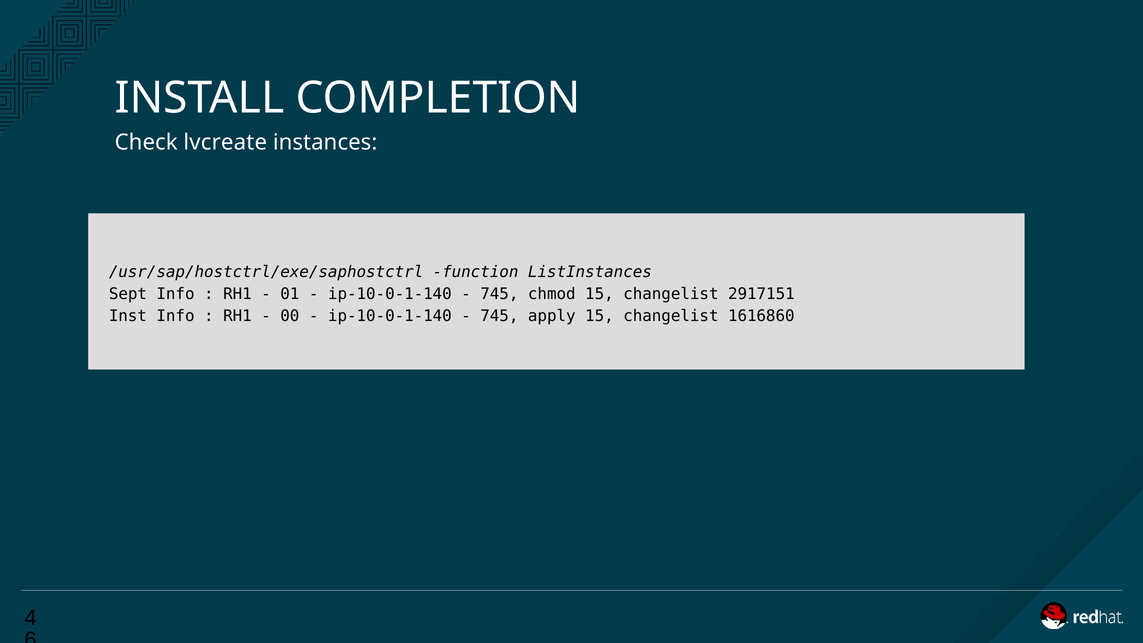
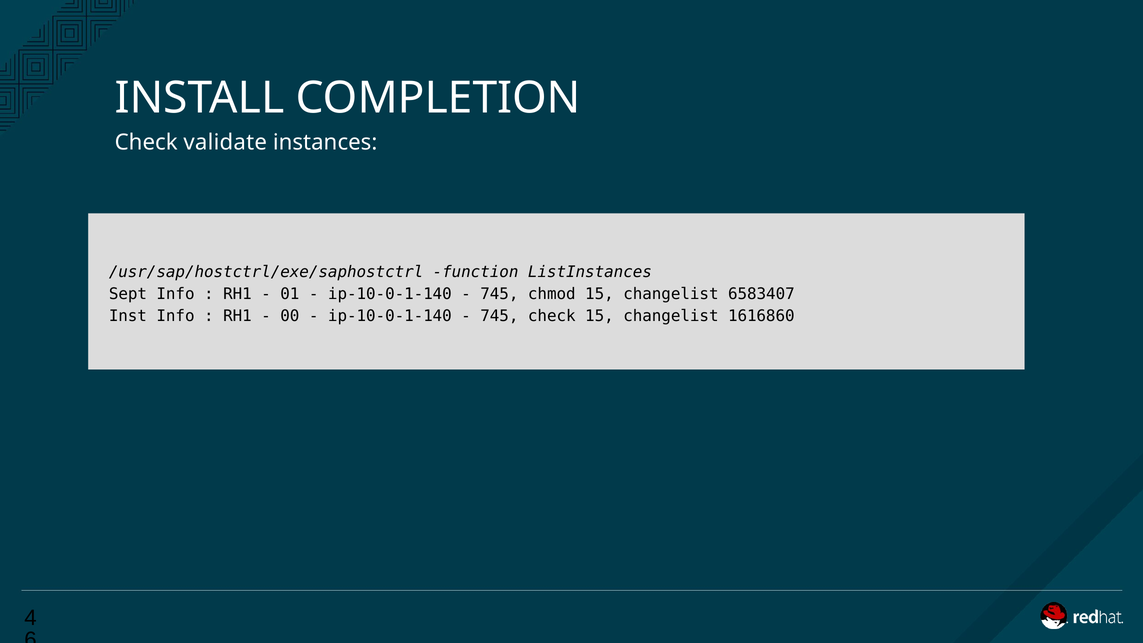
lvcreate: lvcreate -> validate
2917151: 2917151 -> 6583407
745 apply: apply -> check
